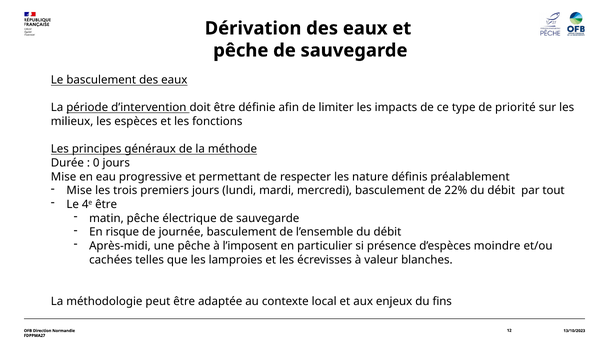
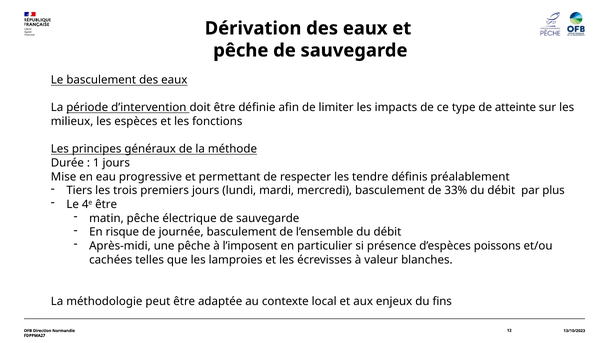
priorité: priorité -> atteinte
0: 0 -> 1
nature: nature -> tendre
Mise at (79, 190): Mise -> Tiers
22%: 22% -> 33%
tout: tout -> plus
moindre: moindre -> poissons
